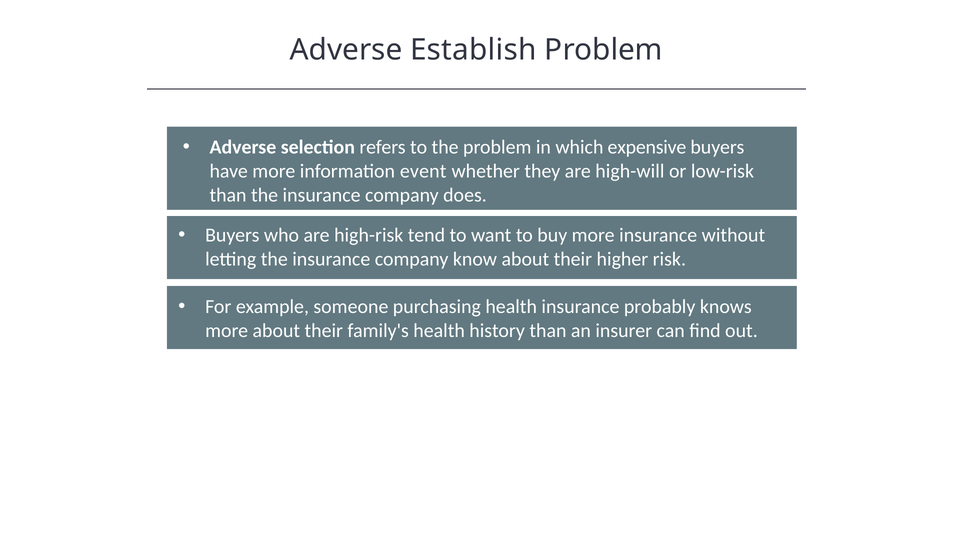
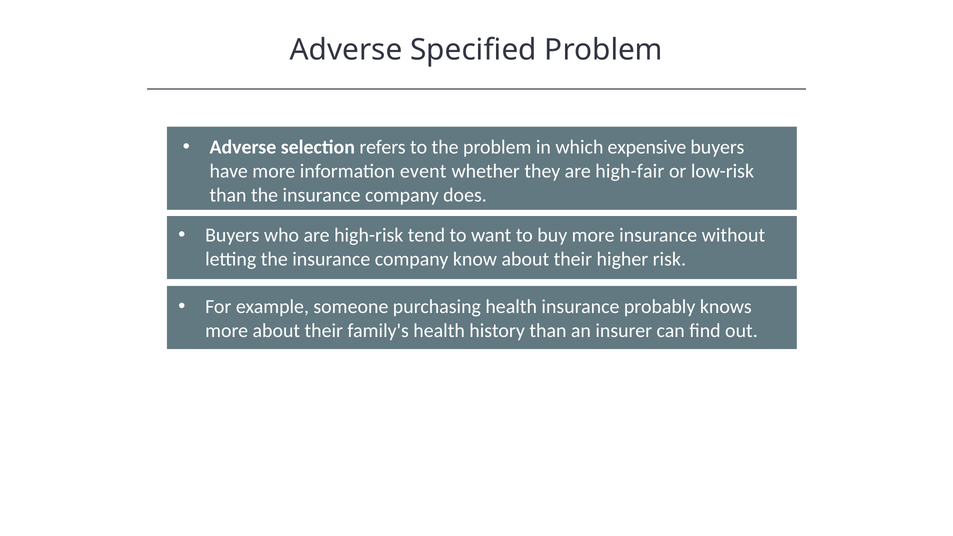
Establish: Establish -> Specified
high-will: high-will -> high-fair
